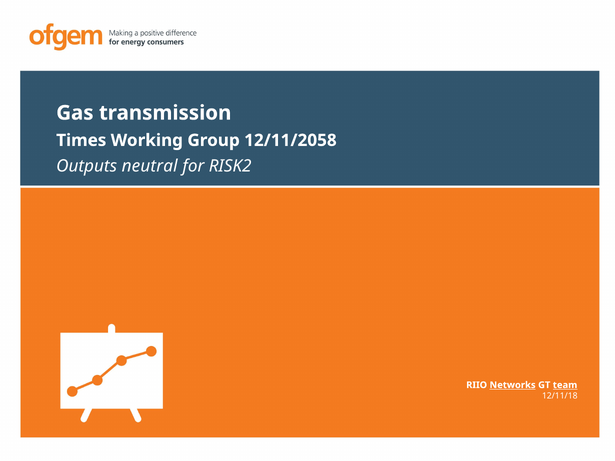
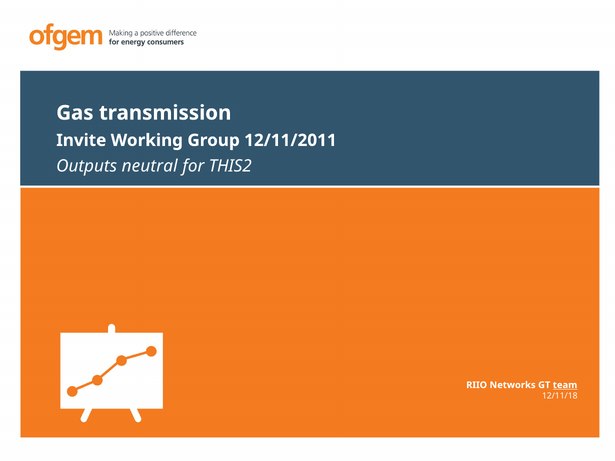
Times: Times -> Invite
12/11/2058: 12/11/2058 -> 12/11/2011
RISK2: RISK2 -> THIS2
Networks underline: present -> none
